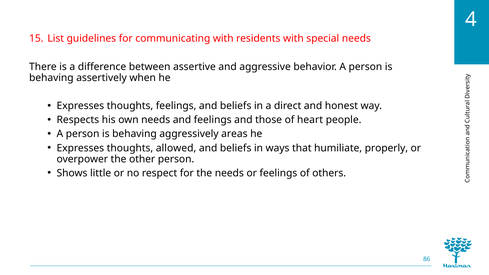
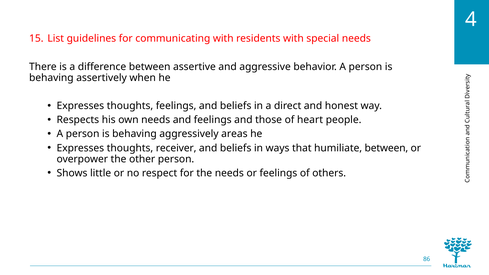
allowed: allowed -> receiver
humiliate properly: properly -> between
